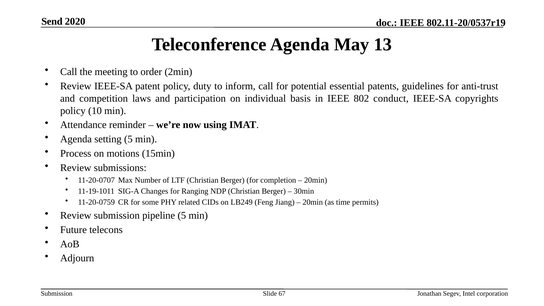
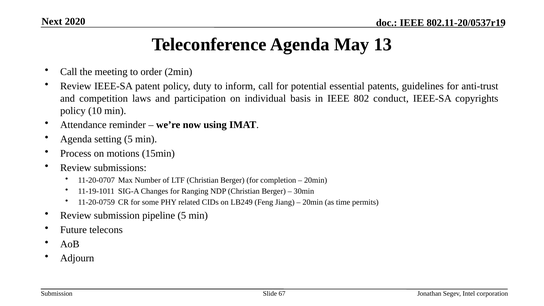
Send: Send -> Next
